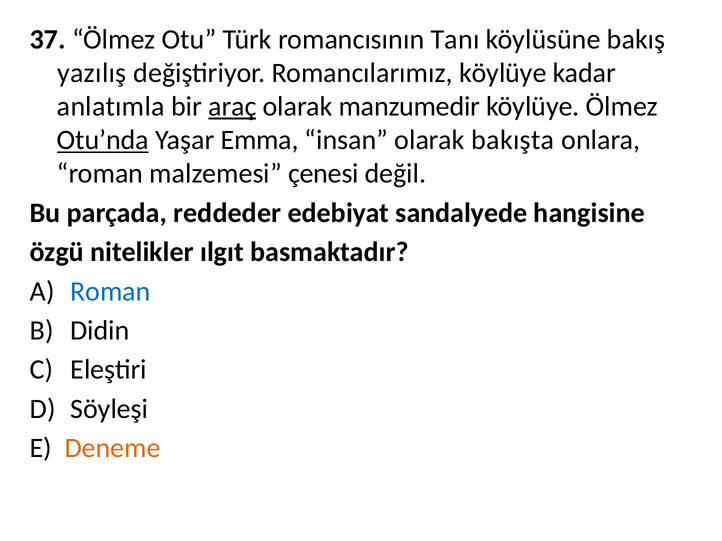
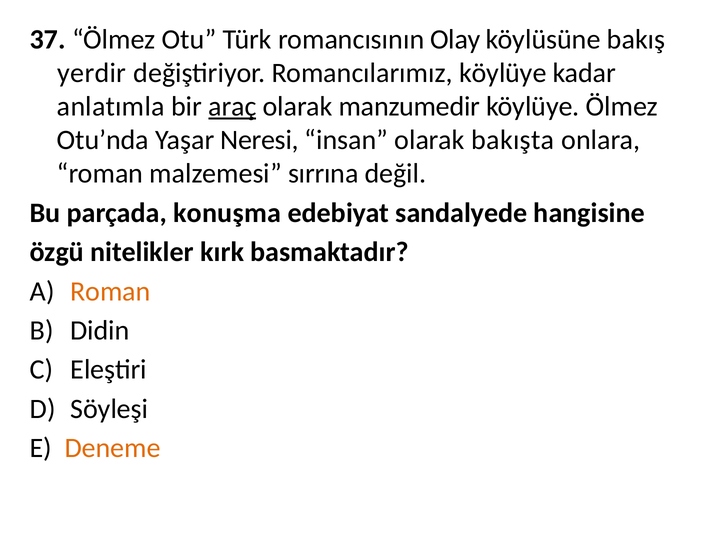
Tanı: Tanı -> Olay
yazılış: yazılış -> yerdir
Otu’nda underline: present -> none
Emma: Emma -> Neresi
çenesi: çenesi -> sırrına
reddeder: reddeder -> konuşma
ılgıt: ılgıt -> kırk
Roman at (110, 292) colour: blue -> orange
